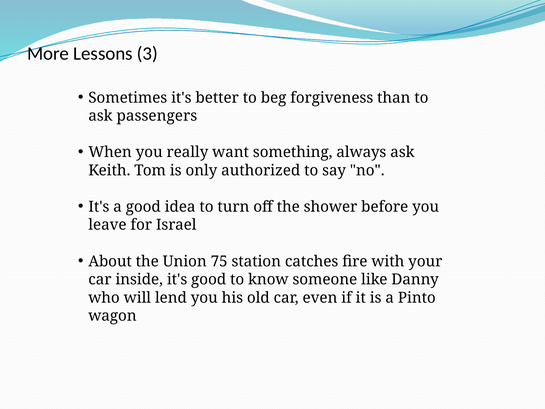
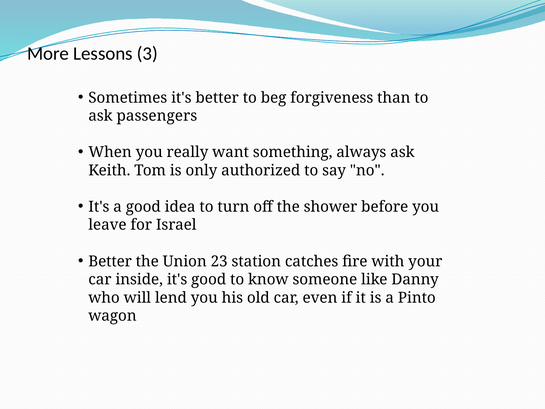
About at (110, 261): About -> Better
75: 75 -> 23
